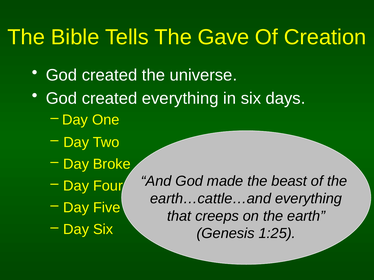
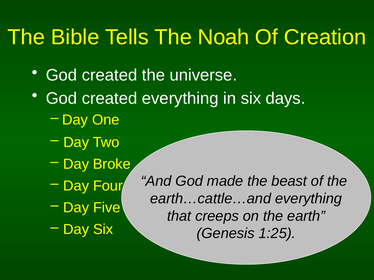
Gave: Gave -> Noah
